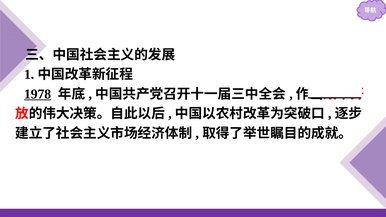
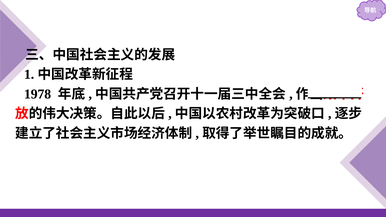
1978 underline: present -> none
